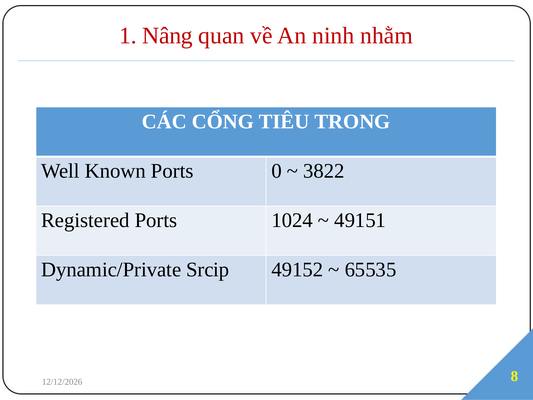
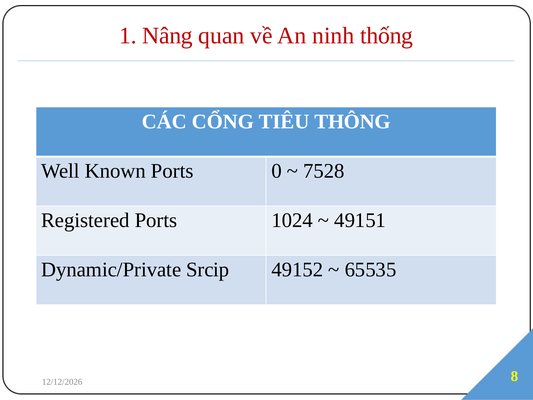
nhằm: nhằm -> thống
TRONG: TRONG -> THÔNG
3822: 3822 -> 7528
